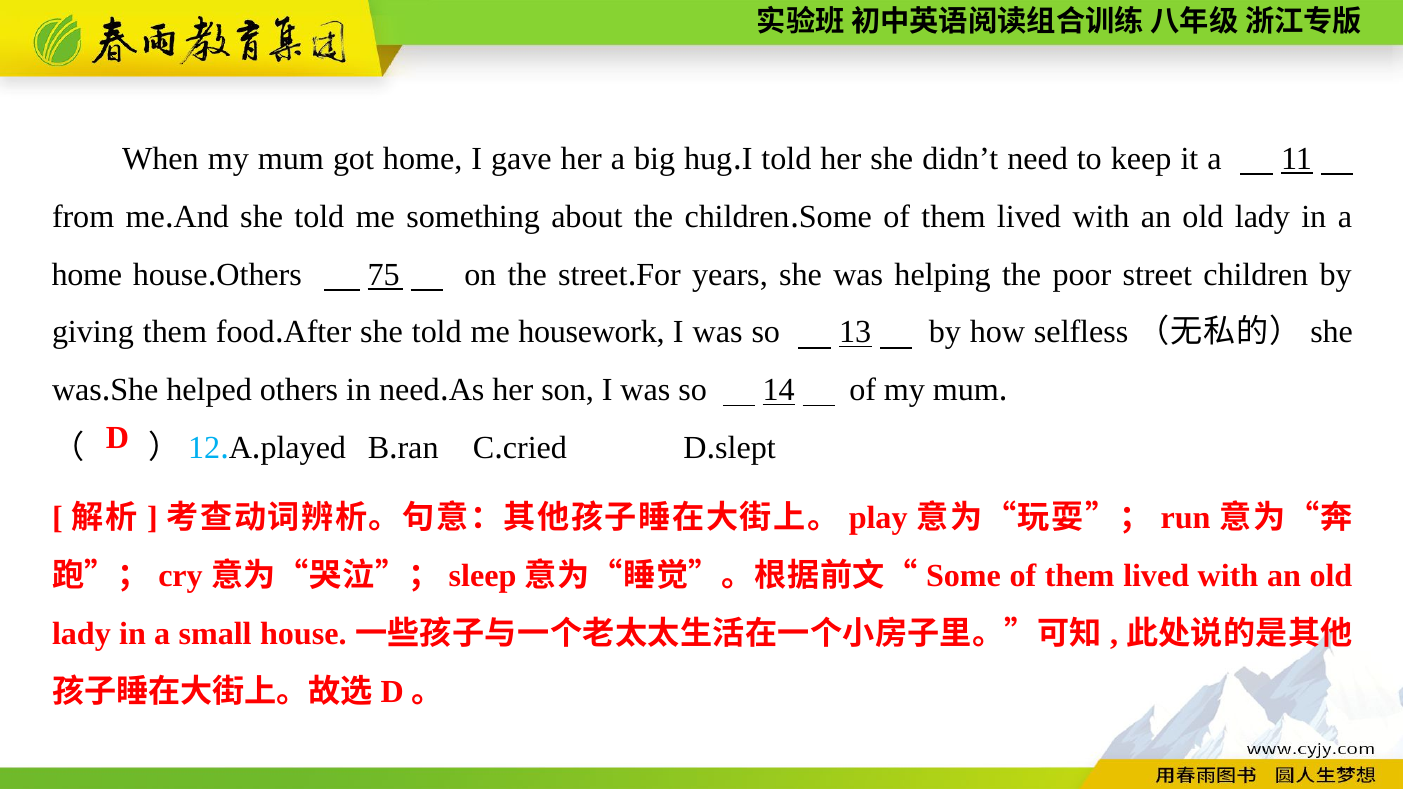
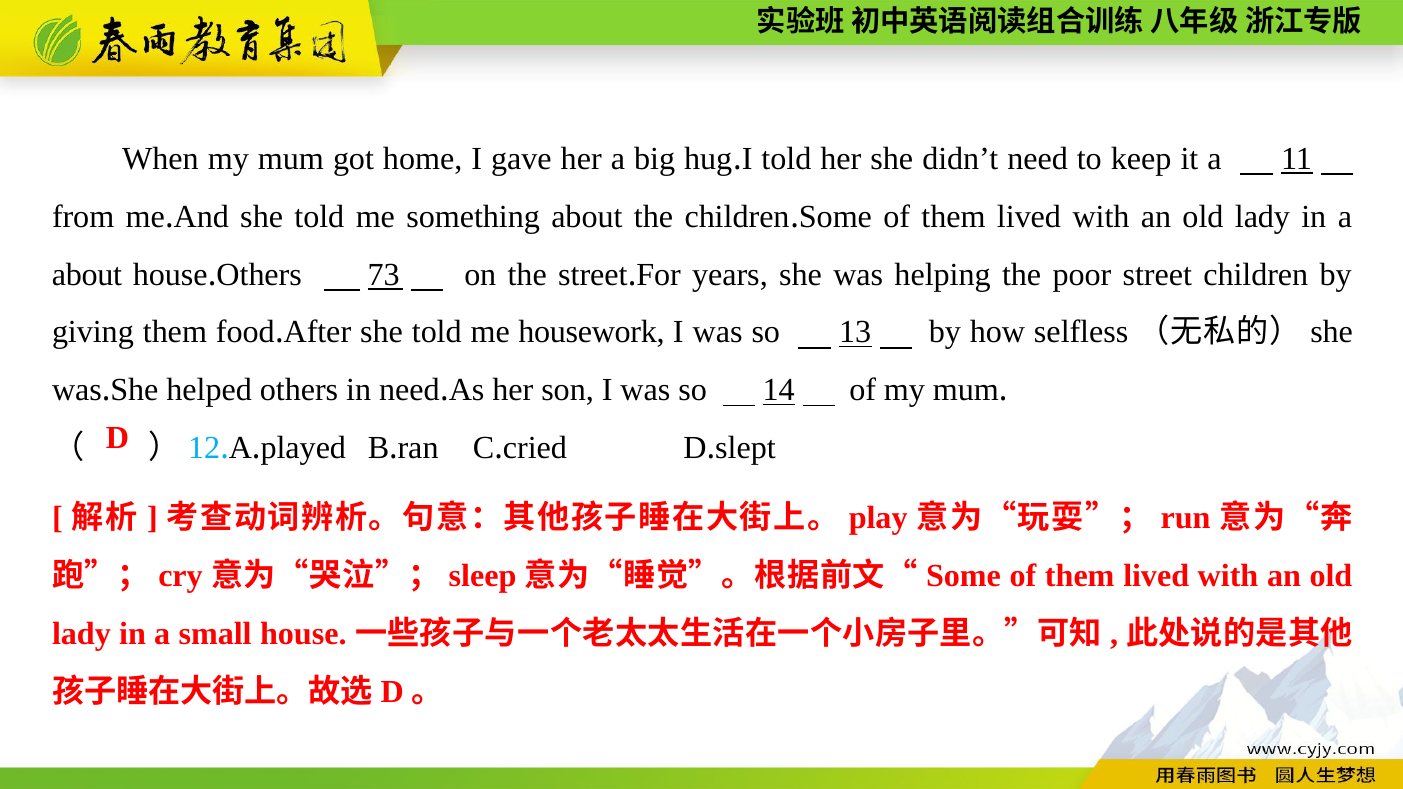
home at (87, 275): home -> about
75: 75 -> 73
